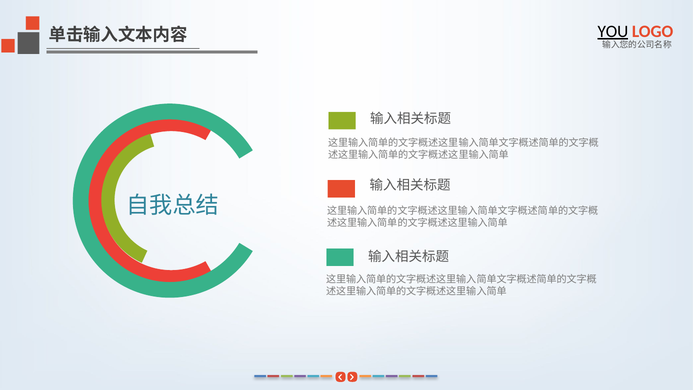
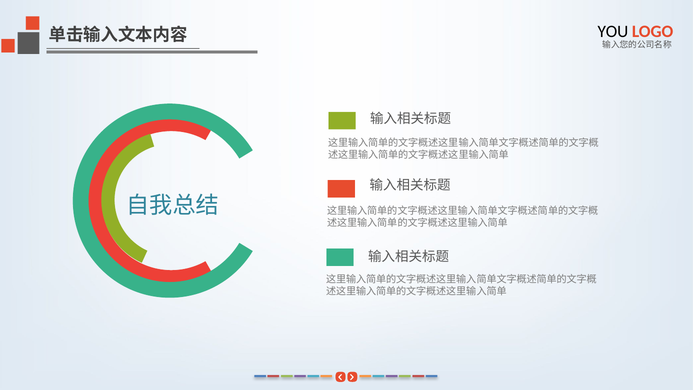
YOU underline: present -> none
